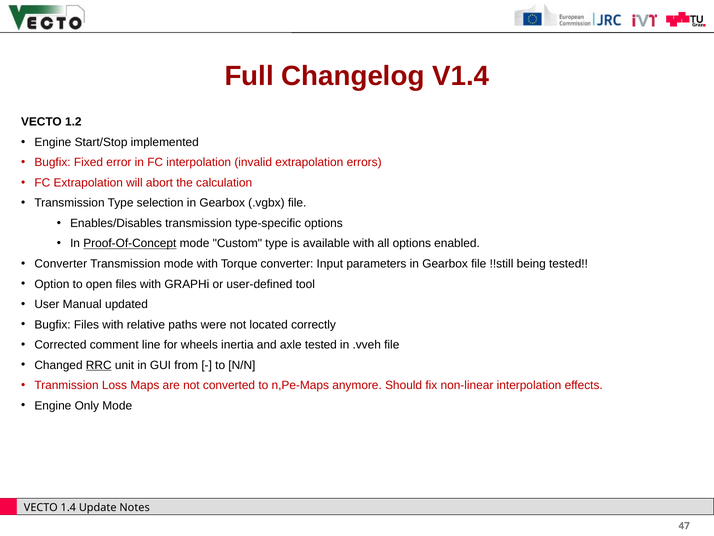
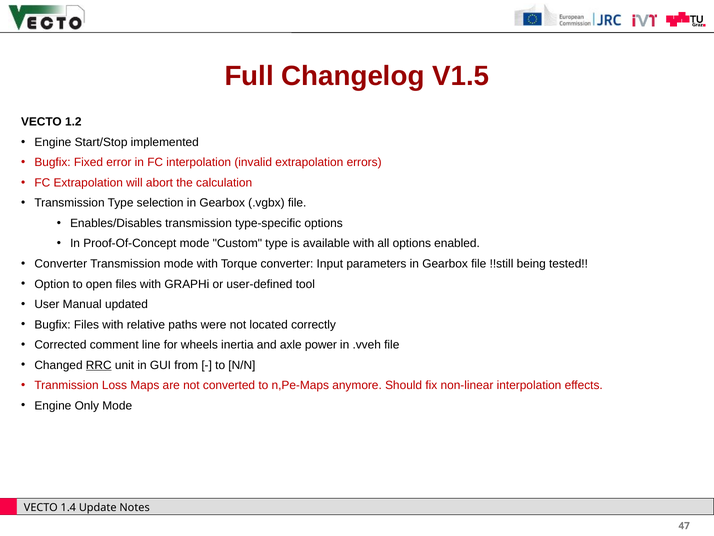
V1.4: V1.4 -> V1.5
Proof-Of-Concept underline: present -> none
axle tested: tested -> power
